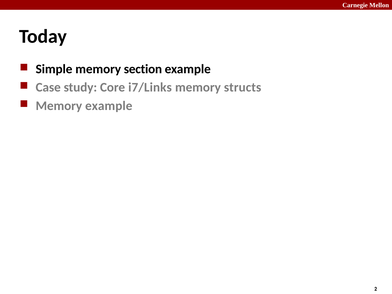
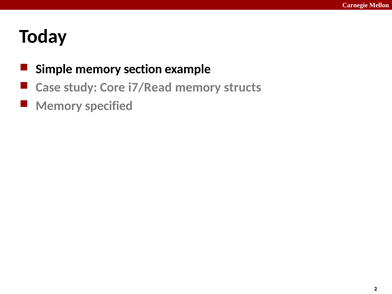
i7/Links: i7/Links -> i7/Read
Memory example: example -> specified
